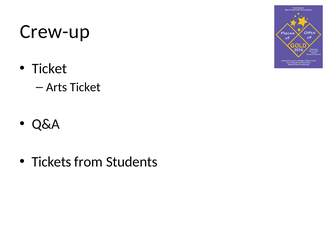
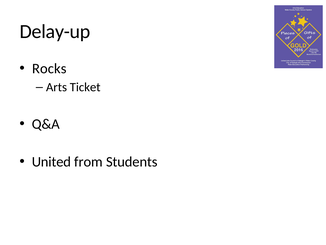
Crew-up: Crew-up -> Delay-up
Ticket at (49, 68): Ticket -> Rocks
Tickets: Tickets -> United
